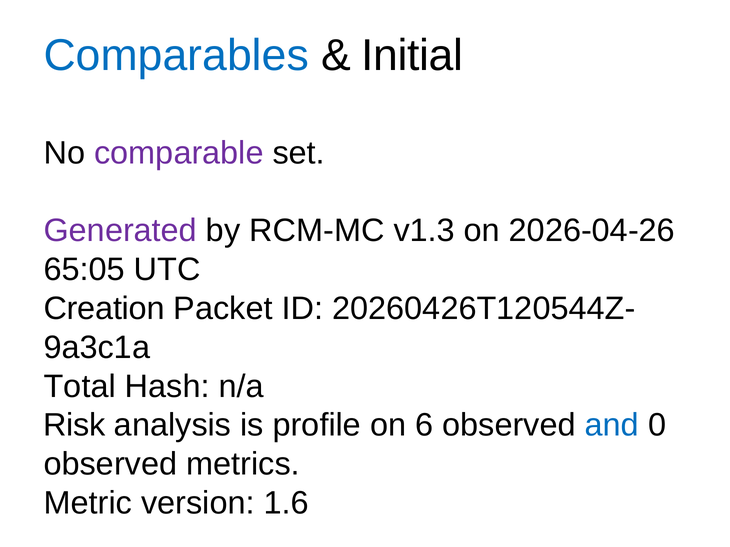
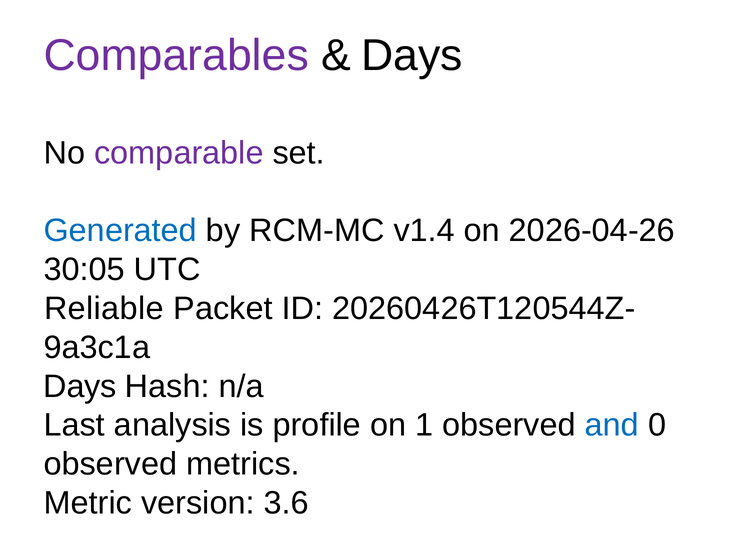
Comparables colour: blue -> purple
Initial at (412, 55): Initial -> Days
Generated colour: purple -> blue
v1.3: v1.3 -> v1.4
65:05: 65:05 -> 30:05
Creation: Creation -> Reliable
Total at (80, 387): Total -> Days
Risk: Risk -> Last
6: 6 -> 1
1.6: 1.6 -> 3.6
